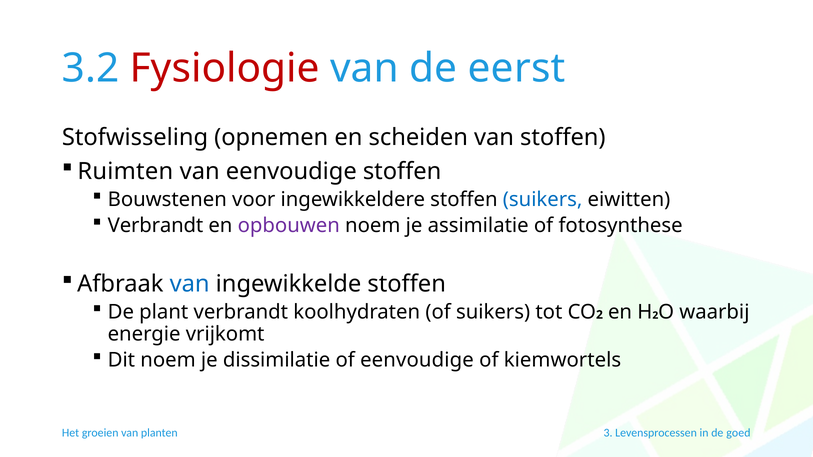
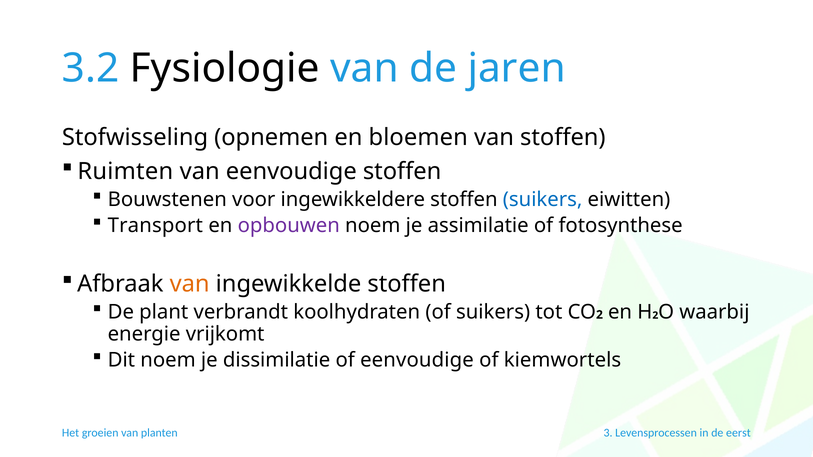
Fysiologie colour: red -> black
eerst: eerst -> jaren
scheiden: scheiden -> bloemen
Verbrandt at (155, 226): Verbrandt -> Transport
van at (190, 284) colour: blue -> orange
goed: goed -> eerst
